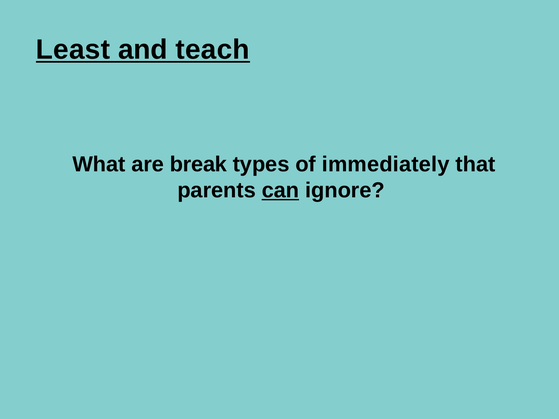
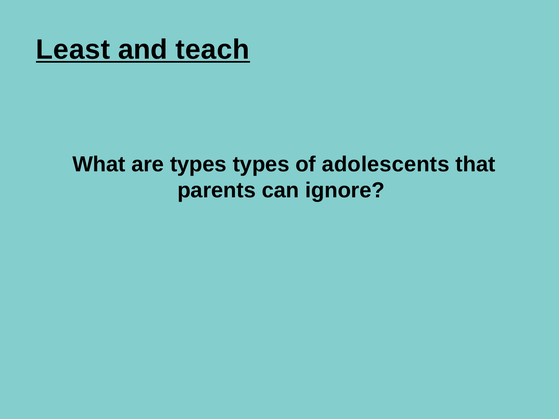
are break: break -> types
immediately: immediately -> adolescents
can underline: present -> none
